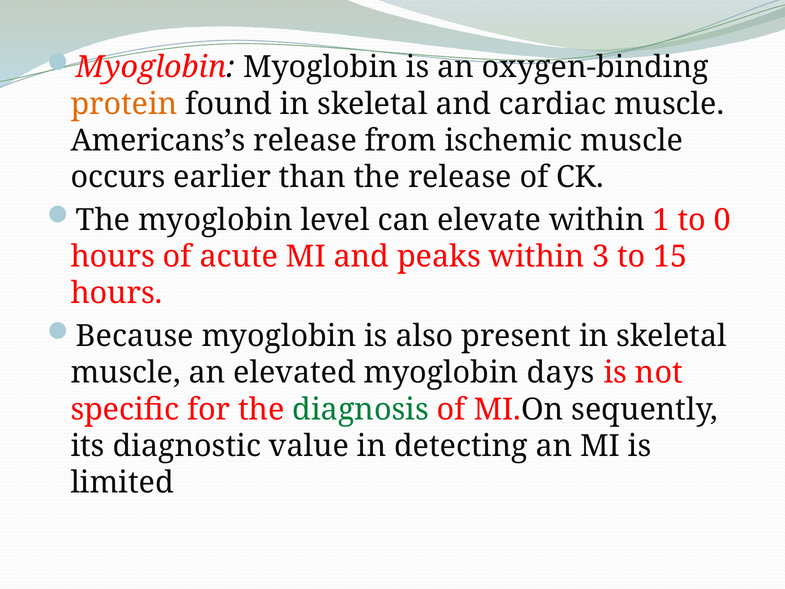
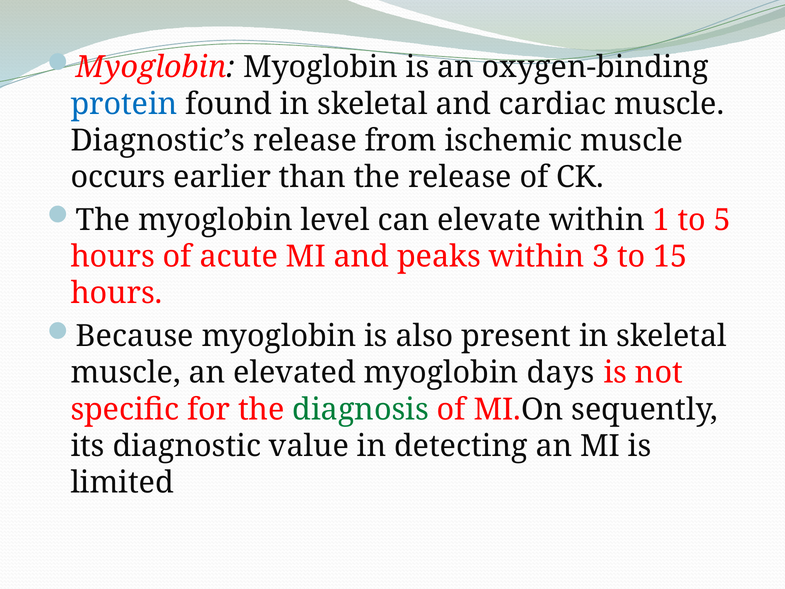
protein colour: orange -> blue
Americans’s: Americans’s -> Diagnostic’s
0: 0 -> 5
